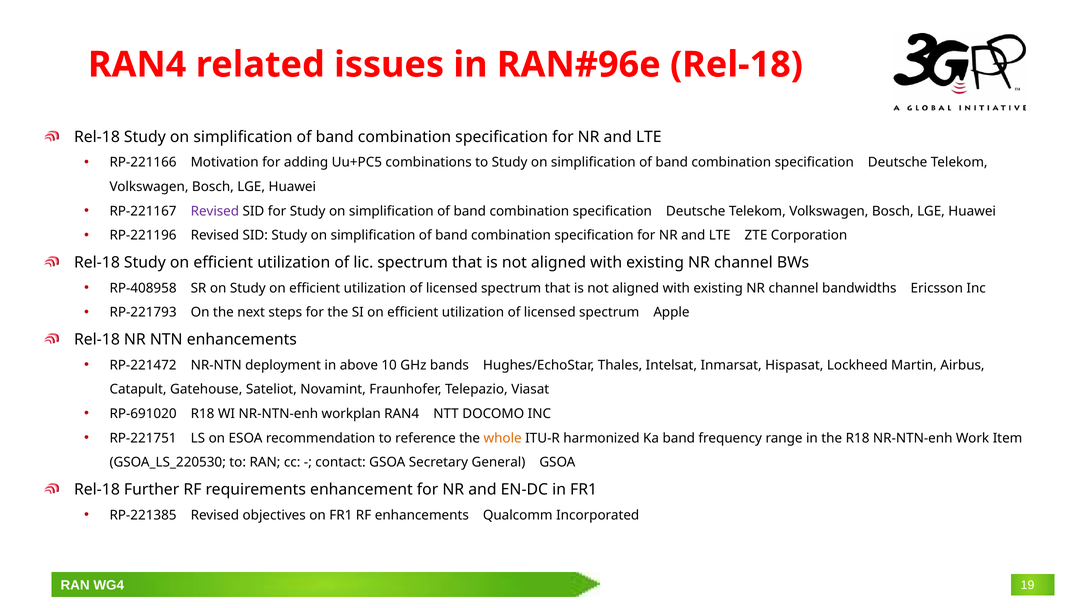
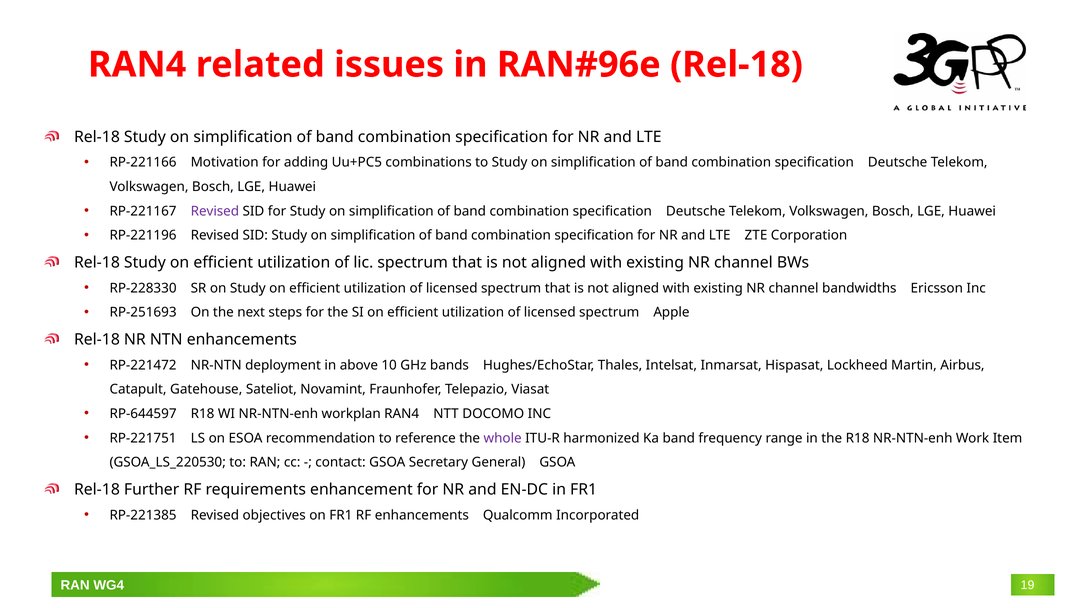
RP‑408958: RP‑408958 -> RP‑228330
RP‑221793: RP‑221793 -> RP‑251693
RP‑691020: RP‑691020 -> RP‑644597
whole colour: orange -> purple
